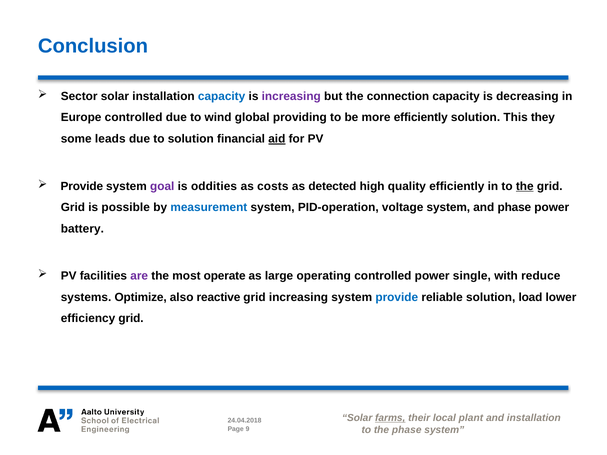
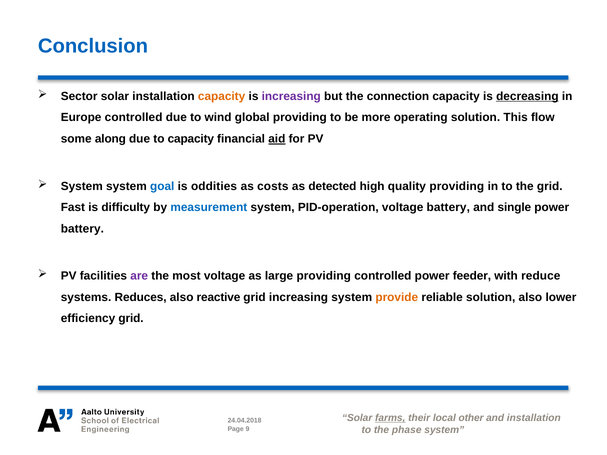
capacity at (222, 96) colour: blue -> orange
decreasing underline: none -> present
more efficiently: efficiently -> operating
they: they -> flow
leads: leads -> along
to solution: solution -> capacity
Provide at (82, 186): Provide -> System
goal colour: purple -> blue
quality efficiently: efficiently -> providing
the at (525, 186) underline: present -> none
Grid at (73, 208): Grid -> Fast
possible: possible -> difficulty
voltage system: system -> battery
and phase: phase -> single
most operate: operate -> voltage
large operating: operating -> providing
single: single -> feeder
Optimize: Optimize -> Reduces
provide at (397, 297) colour: blue -> orange
solution load: load -> also
plant: plant -> other
